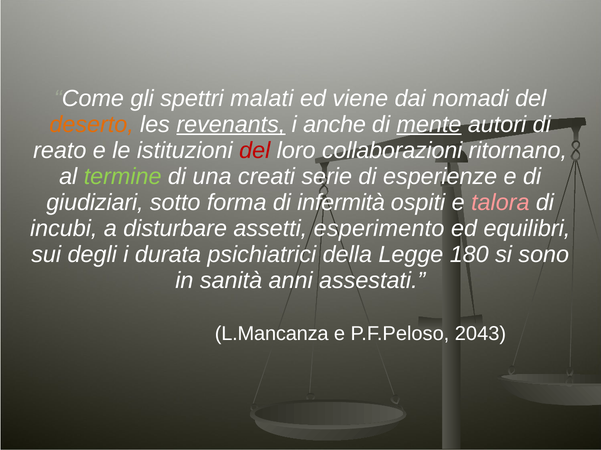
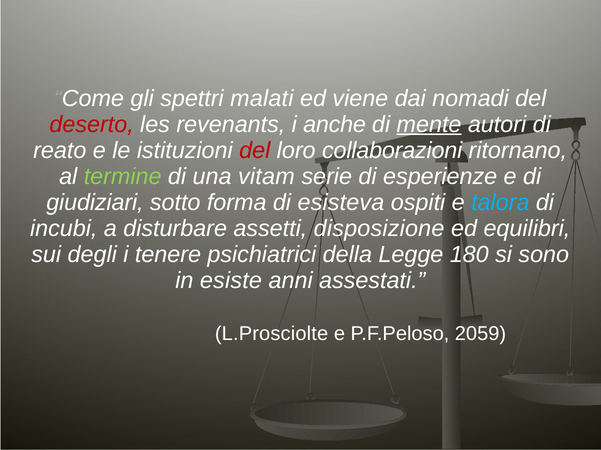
deserto colour: orange -> red
revenants underline: present -> none
creati: creati -> vitam
infermità: infermità -> esisteva
talora colour: pink -> light blue
esperimento: esperimento -> disposizione
durata: durata -> tenere
sanità: sanità -> esiste
L.Mancanza: L.Mancanza -> L.Prosciolte
2043: 2043 -> 2059
